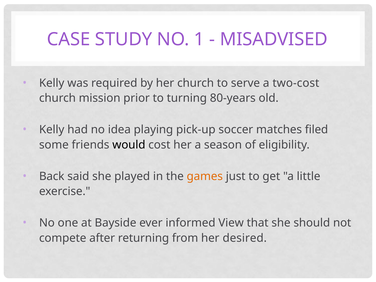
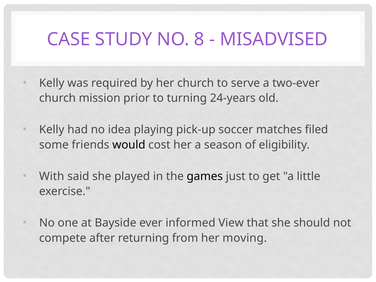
1: 1 -> 8
two-cost: two-cost -> two-ever
80-years: 80-years -> 24-years
Back: Back -> With
games colour: orange -> black
desired: desired -> moving
